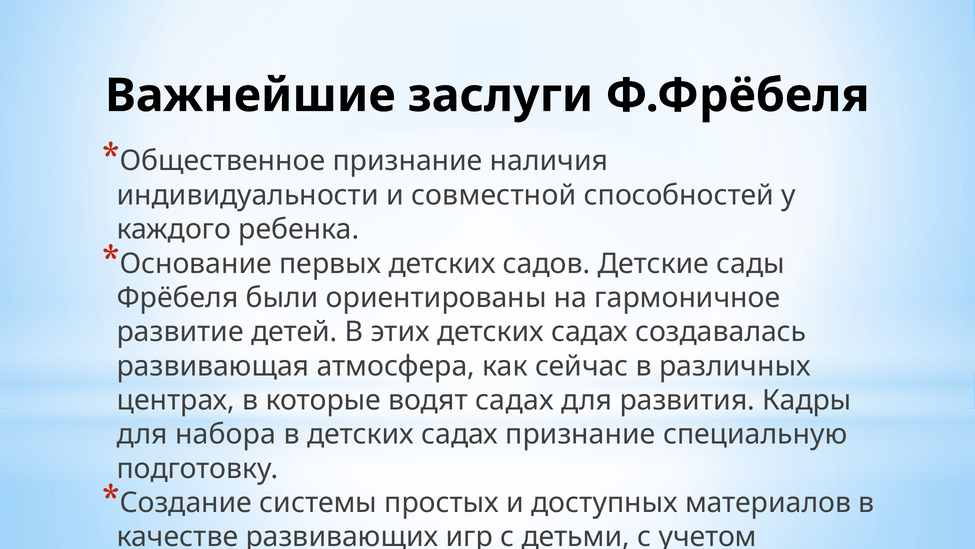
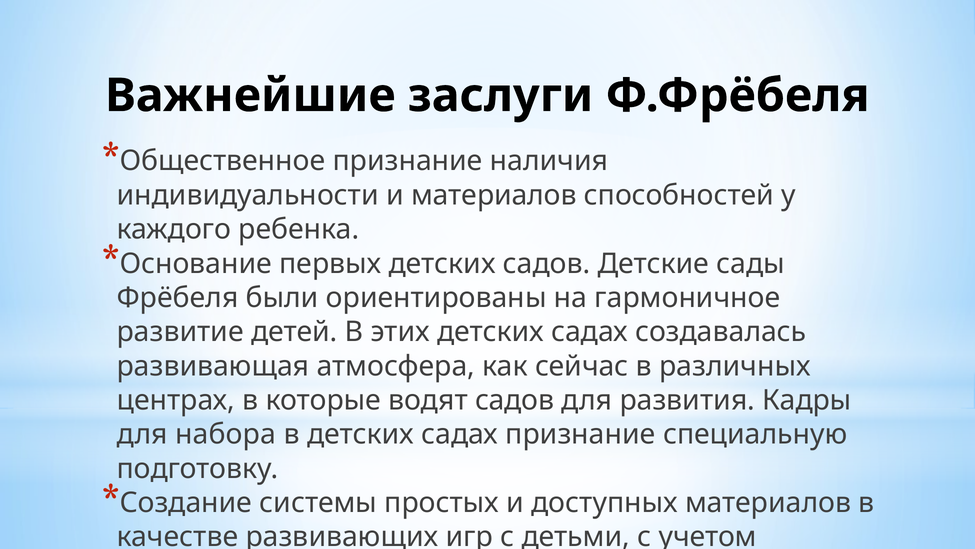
и совместной: совместной -> материалов
водят садах: садах -> садов
